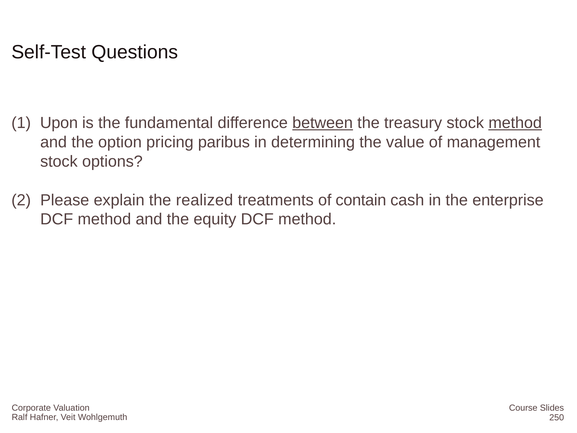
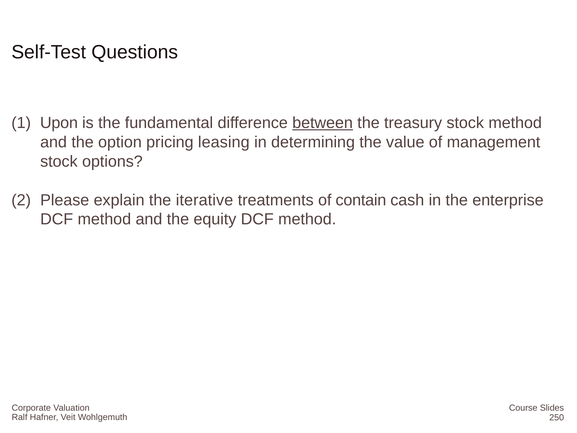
method at (515, 123) underline: present -> none
paribus: paribus -> leasing
realized: realized -> iterative
